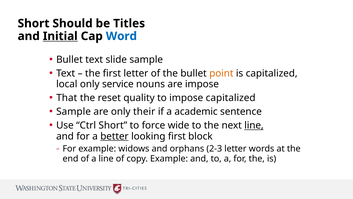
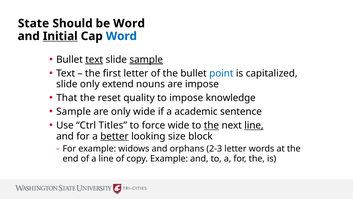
Short at (34, 23): Short -> State
be Titles: Titles -> Word
text at (94, 59) underline: none -> present
sample at (146, 59) underline: none -> present
point colour: orange -> blue
local at (67, 84): local -> slide
service: service -> extend
impose capitalized: capitalized -> knowledge
only their: their -> wide
Ctrl Short: Short -> Titles
the at (211, 125) underline: none -> present
looking first: first -> size
